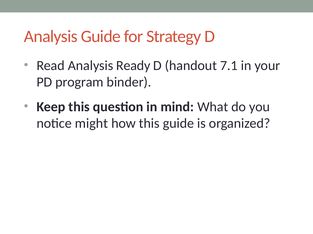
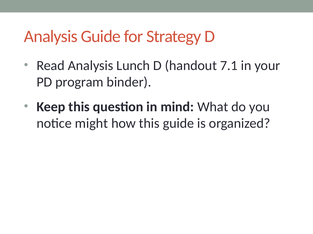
Ready: Ready -> Lunch
